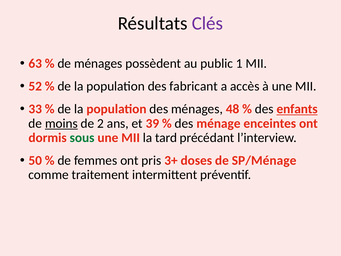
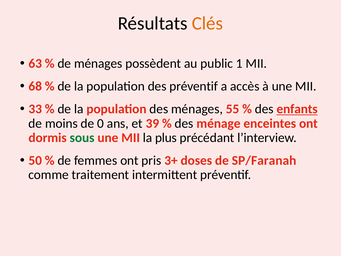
Clés colour: purple -> orange
52: 52 -> 68
des fabricant: fabricant -> préventif
48: 48 -> 55
moins underline: present -> none
2: 2 -> 0
tard: tard -> plus
SP/Ménage: SP/Ménage -> SP/Faranah
